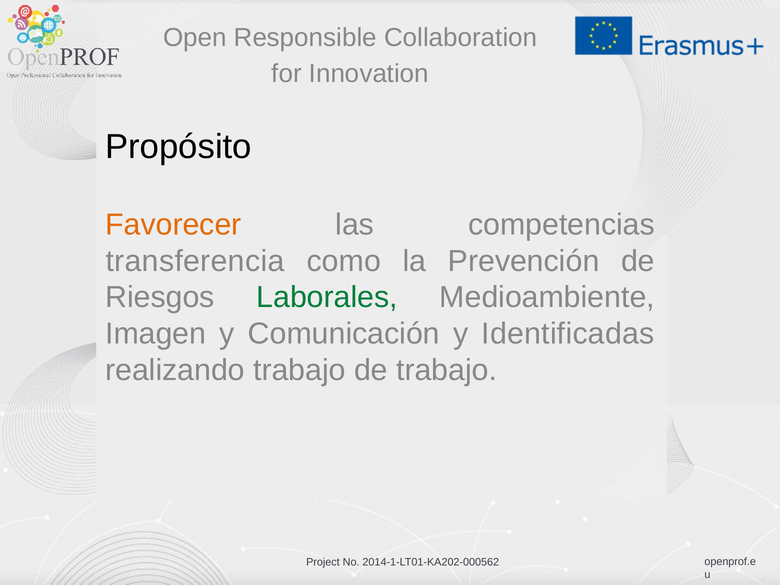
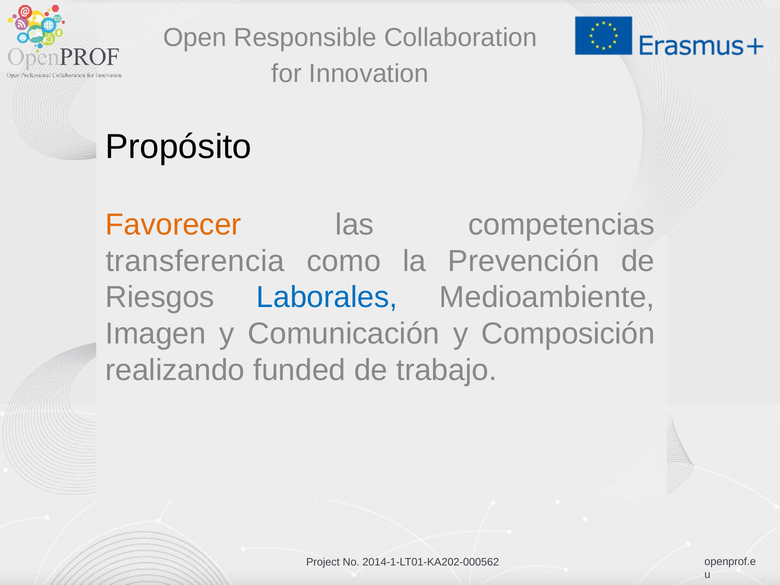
Laborales colour: green -> blue
Identificadas: Identificadas -> Composición
realizando trabajo: trabajo -> funded
